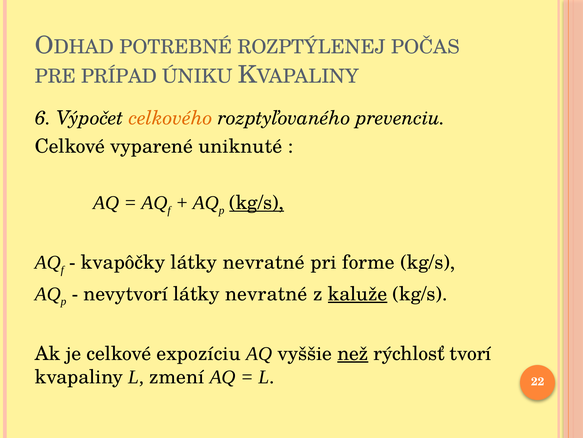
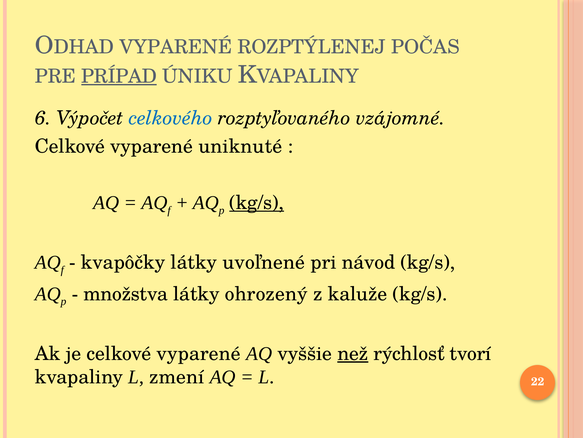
POTREBNÉ at (176, 47): POTREBNÉ -> VYPARENÉ
PRÍPAD underline: none -> present
celkového colour: orange -> blue
prevenciu: prevenciu -> vzájomné
nevratné at (264, 262): nevratné -> uvoľnené
forme: forme -> návod
nevytvorí: nevytvorí -> množstva
nevratné at (266, 293): nevratné -> ohrozený
kaluže underline: present -> none
je celkové expozíciu: expozíciu -> vyparené
